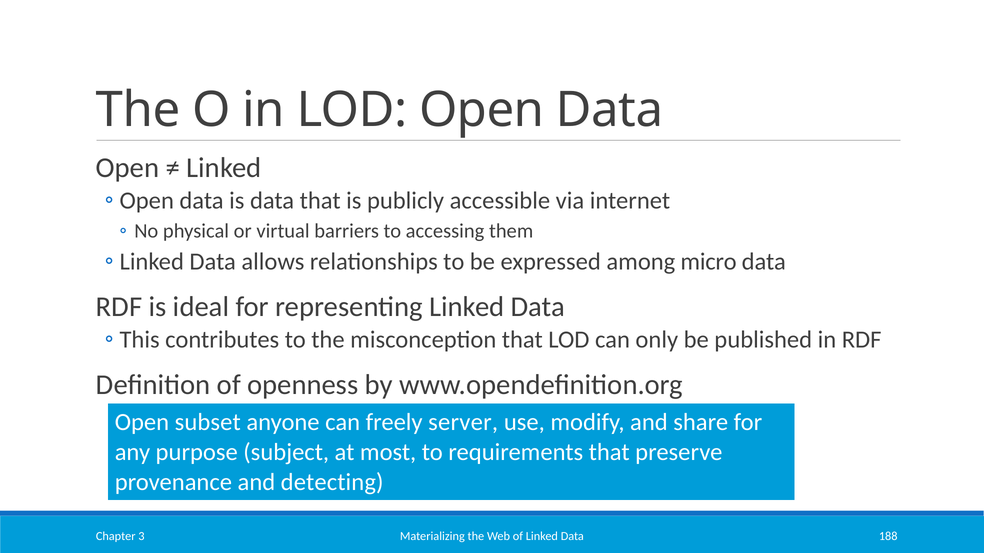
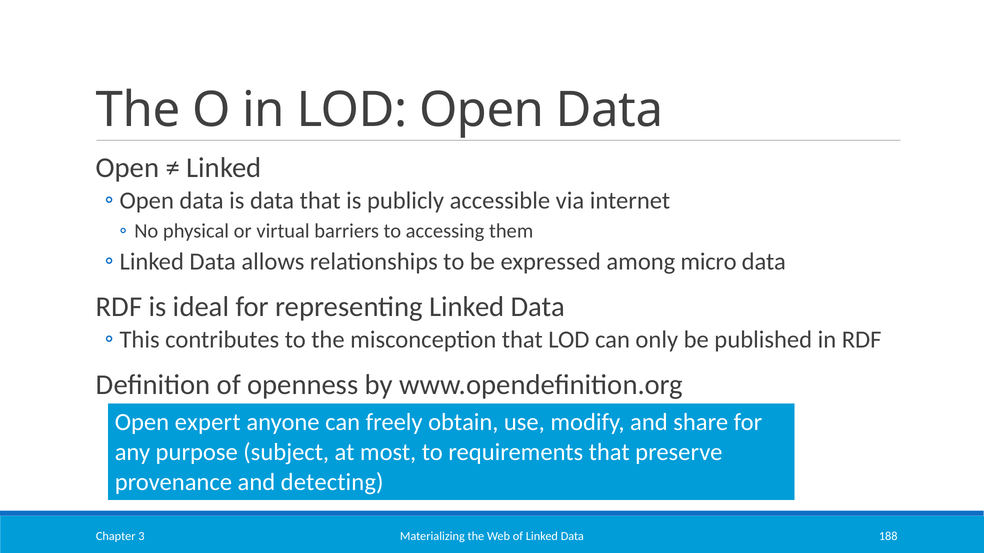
subset: subset -> expert
server: server -> obtain
